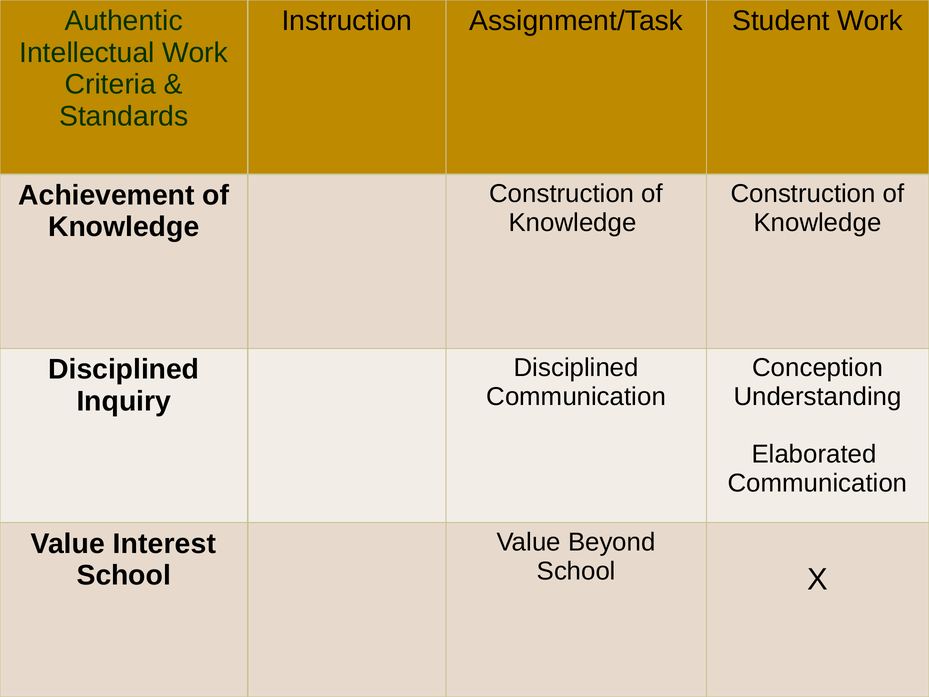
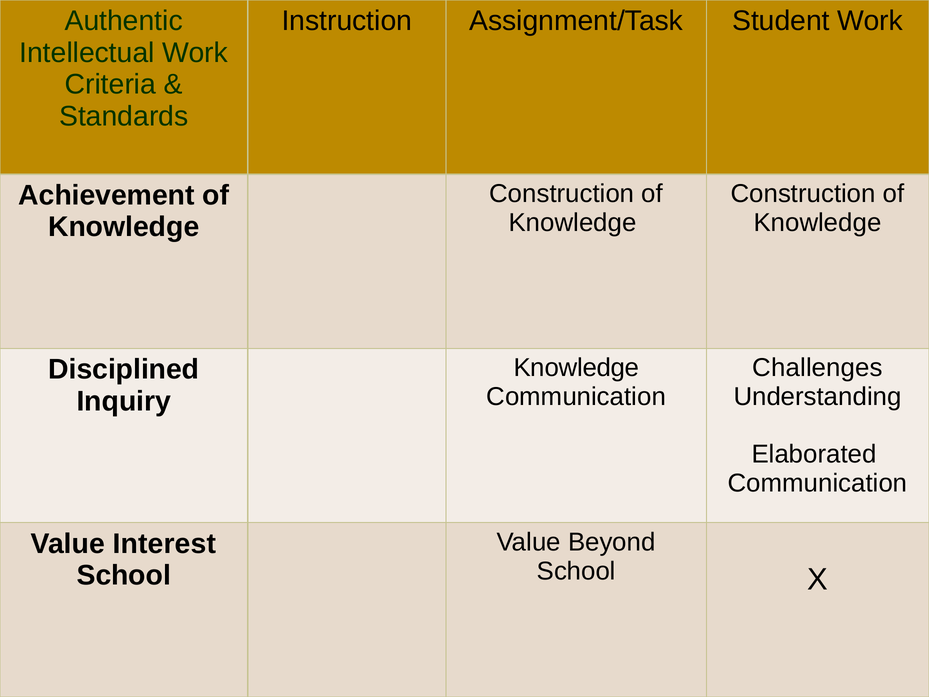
Disciplined at (576, 368): Disciplined -> Knowledge
Conception: Conception -> Challenges
